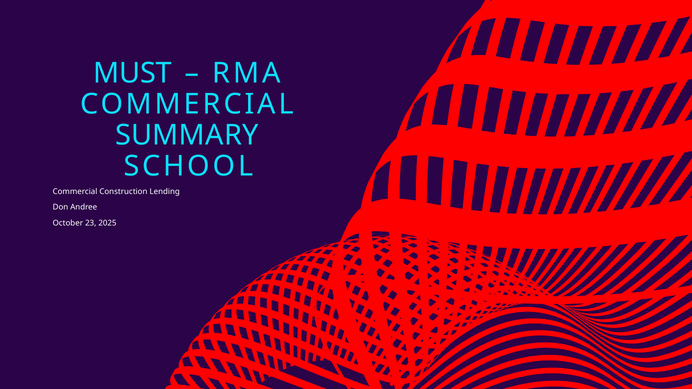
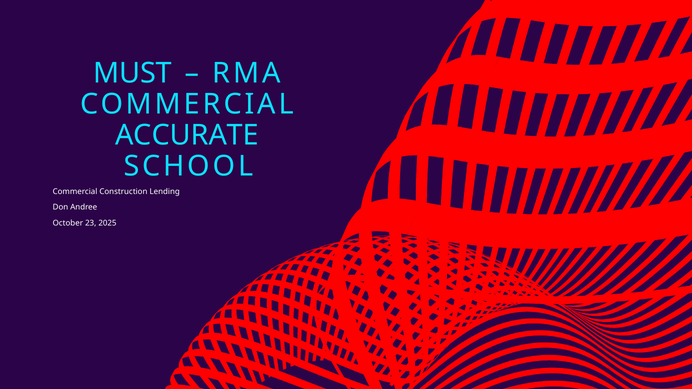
SUMMARY: SUMMARY -> ACCURATE
